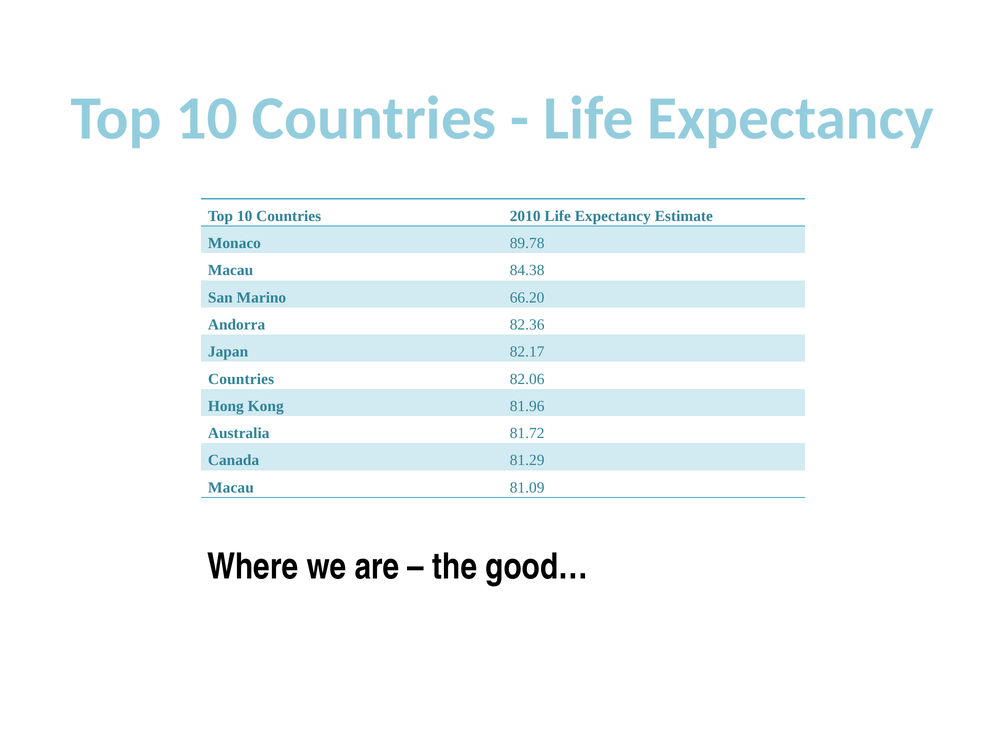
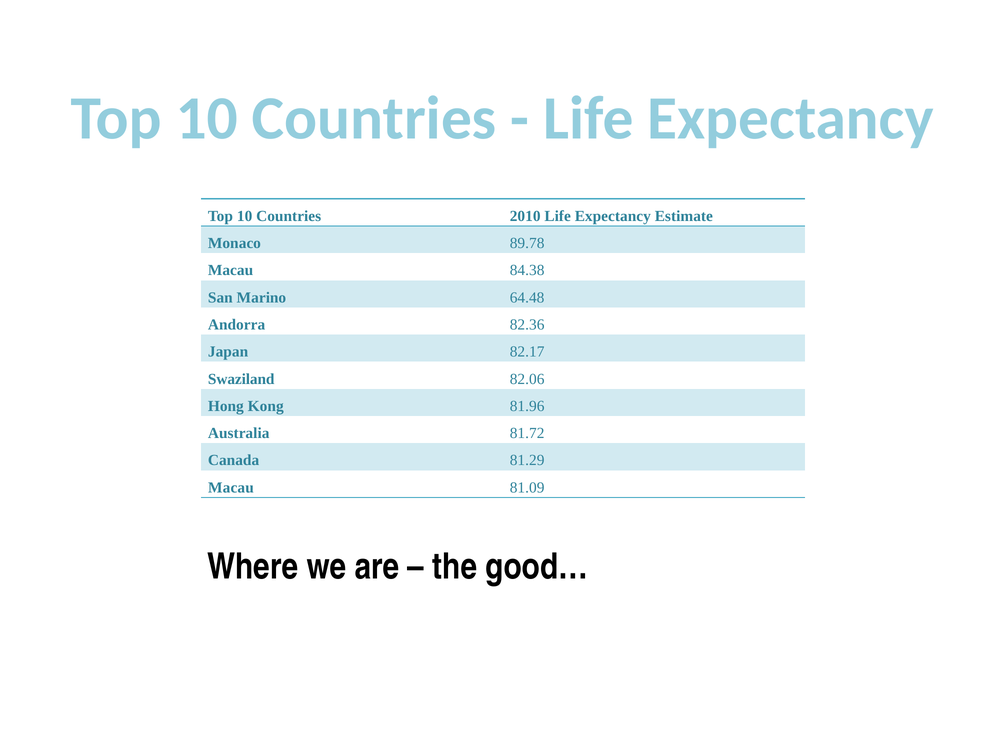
66.20: 66.20 -> 64.48
Countries at (241, 379): Countries -> Swaziland
